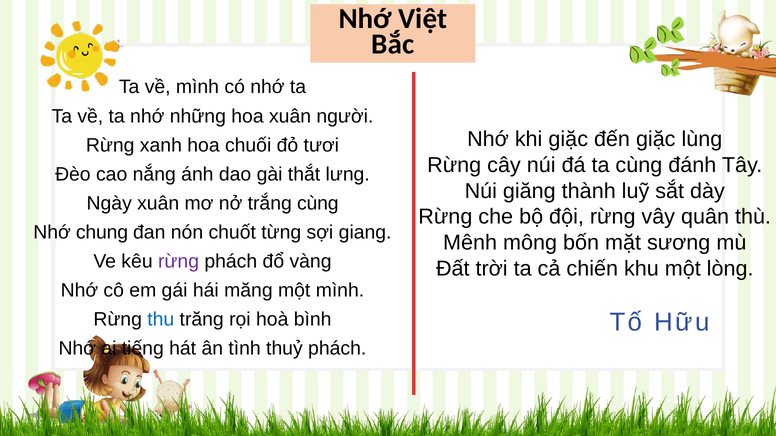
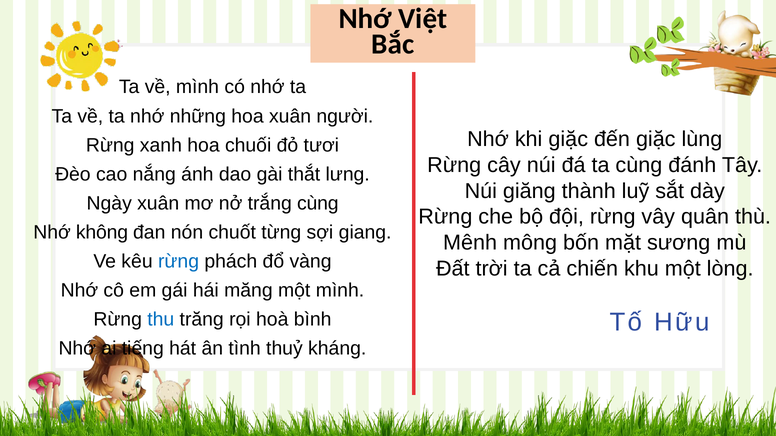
chung: chung -> không
rừng at (179, 262) colour: purple -> blue
thuỷ phách: phách -> kháng
